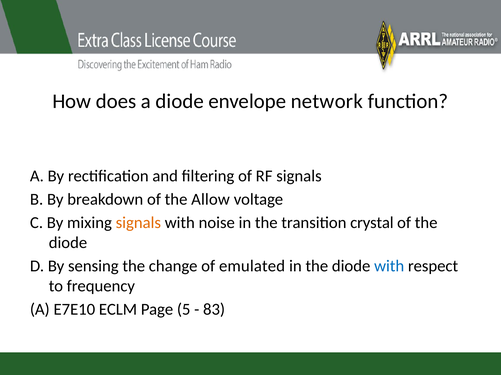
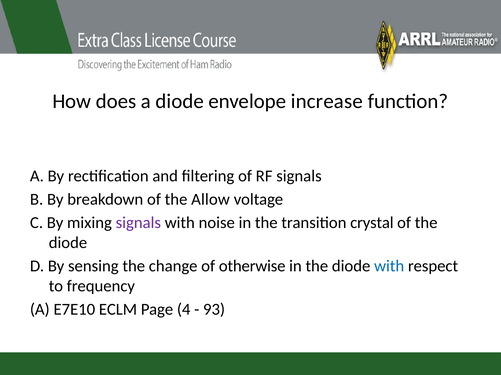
network: network -> increase
signals at (138, 223) colour: orange -> purple
emulated: emulated -> otherwise
5: 5 -> 4
83: 83 -> 93
